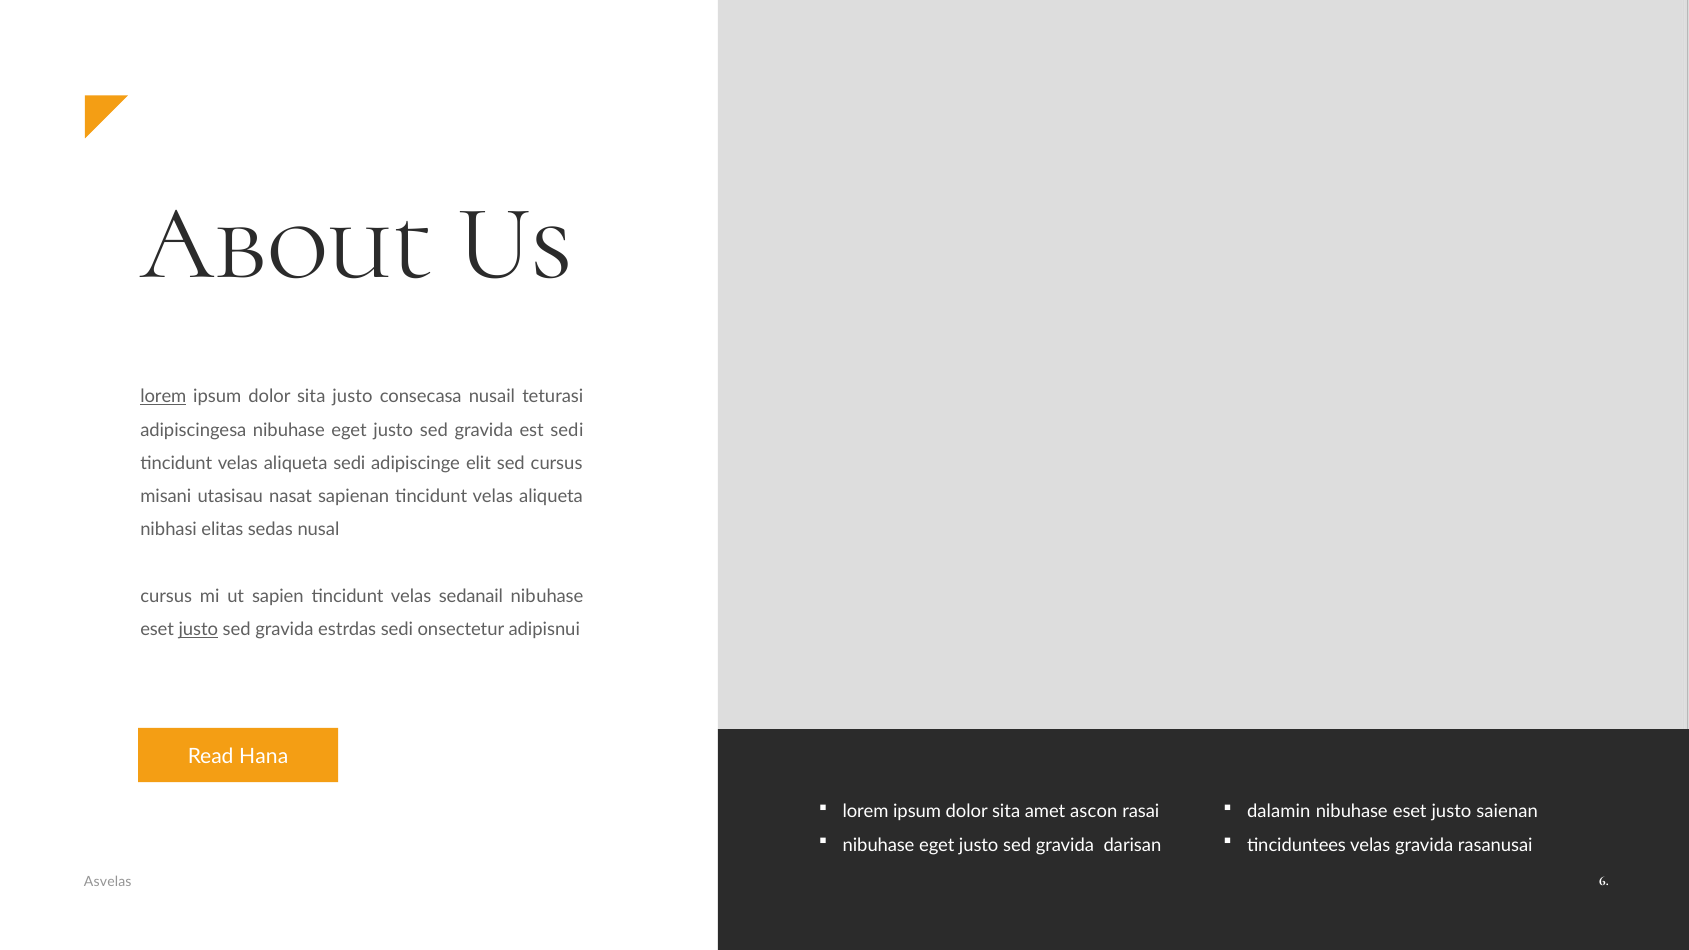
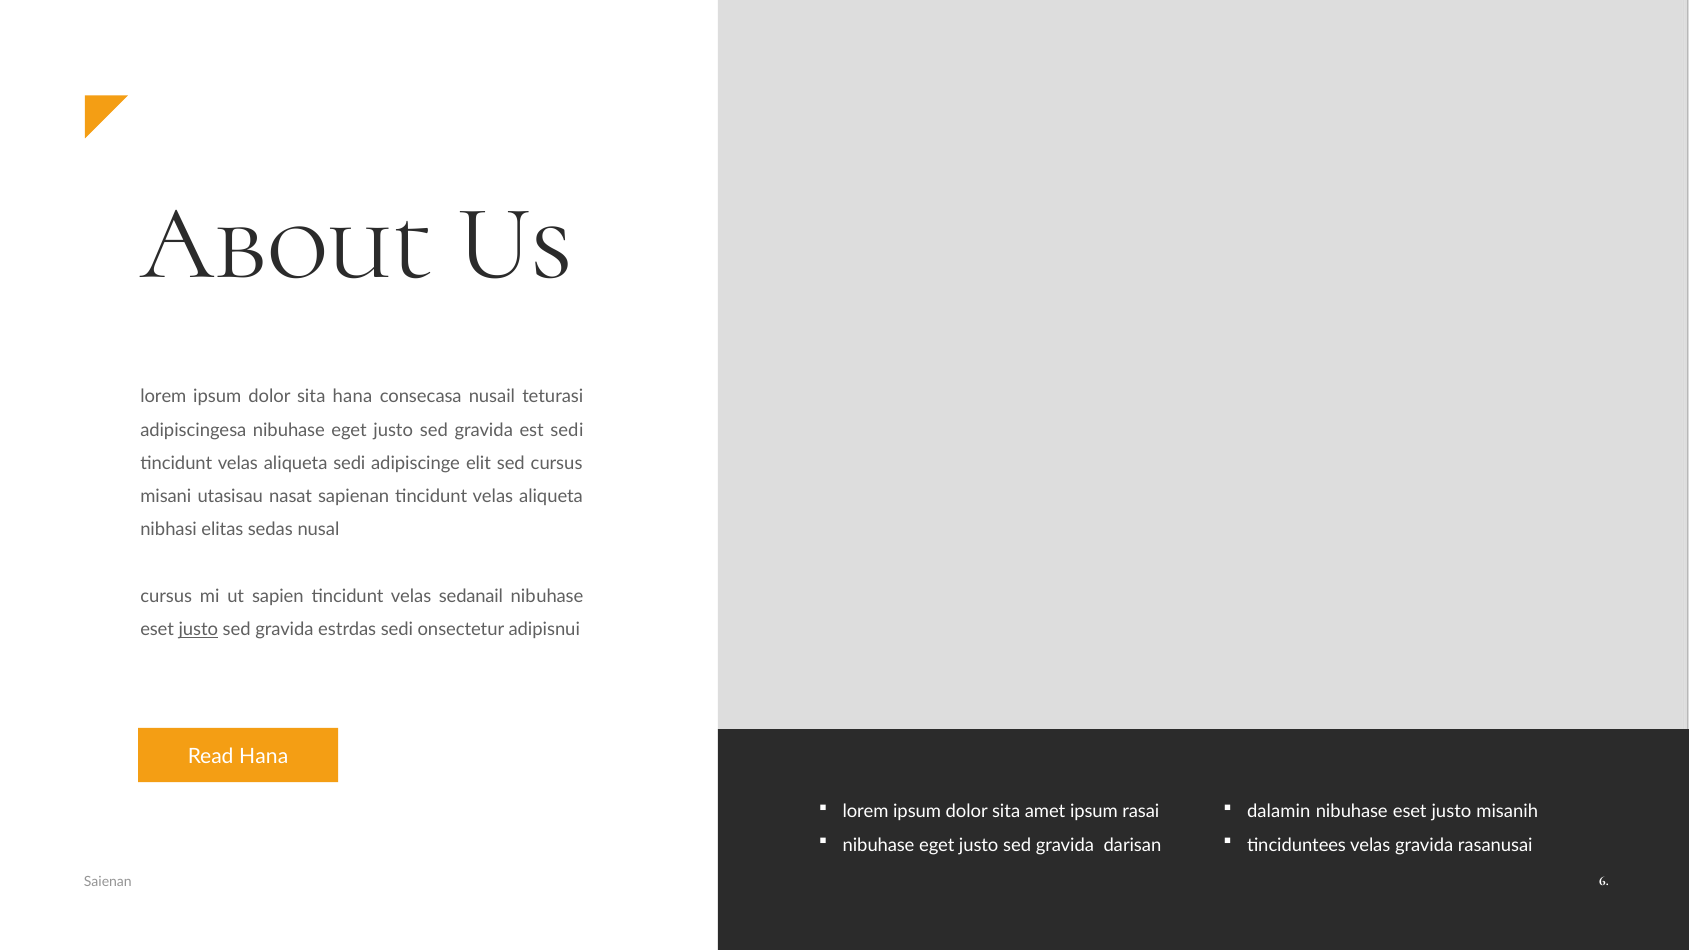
lorem at (163, 397) underline: present -> none
sita justo: justo -> hana
amet ascon: ascon -> ipsum
saienan: saienan -> misanih
Asvelas: Asvelas -> Saienan
